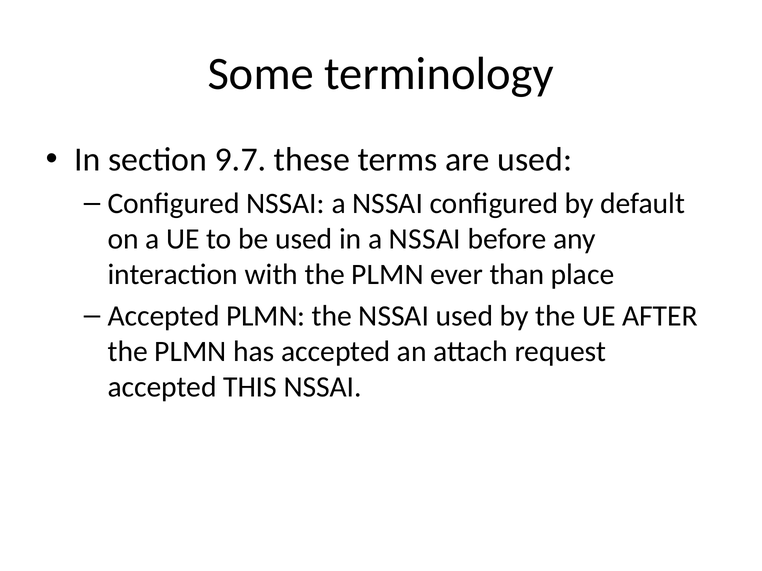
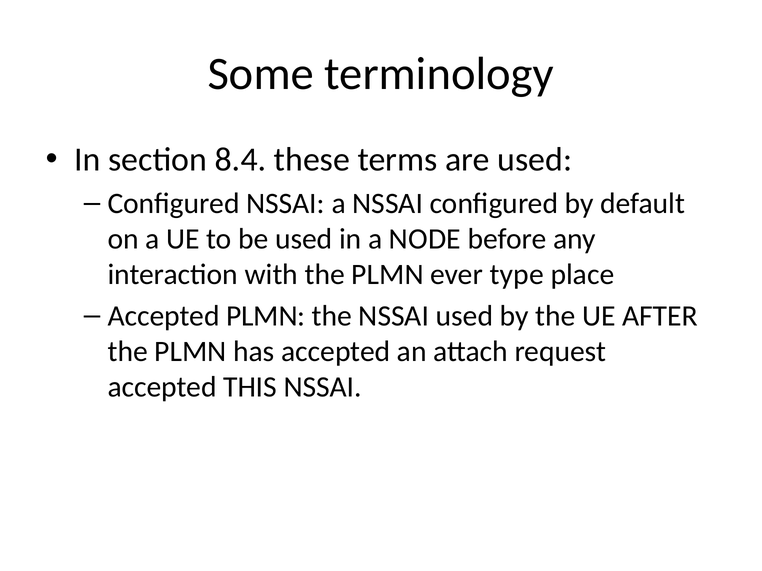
9.7: 9.7 -> 8.4
in a NSSAI: NSSAI -> NODE
than: than -> type
